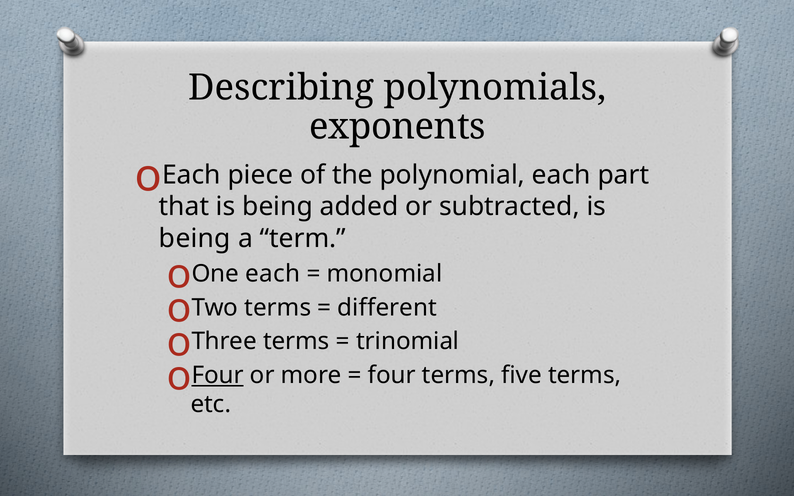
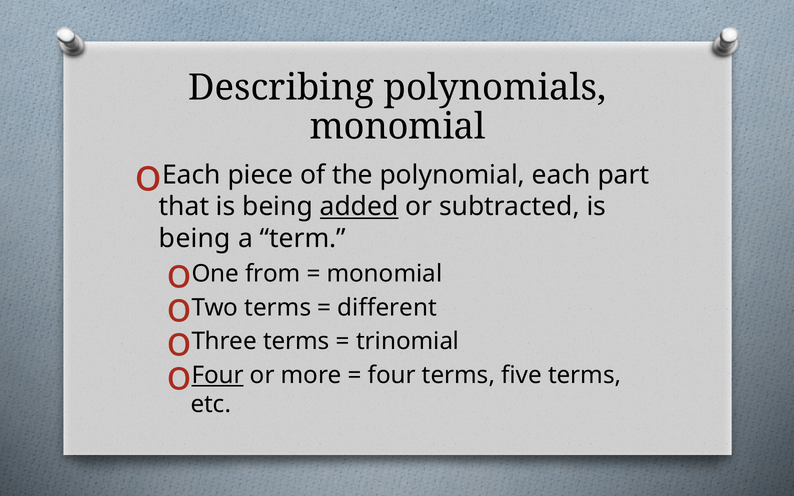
exponents at (398, 127): exponents -> monomial
added underline: none -> present
One each: each -> from
